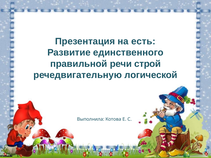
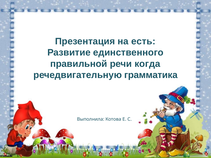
строй: строй -> когда
логической: логической -> грамматика
